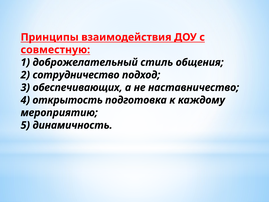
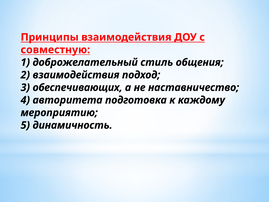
2 сотрудничество: сотрудничество -> взаимодействия
открытость: открытость -> авторитета
